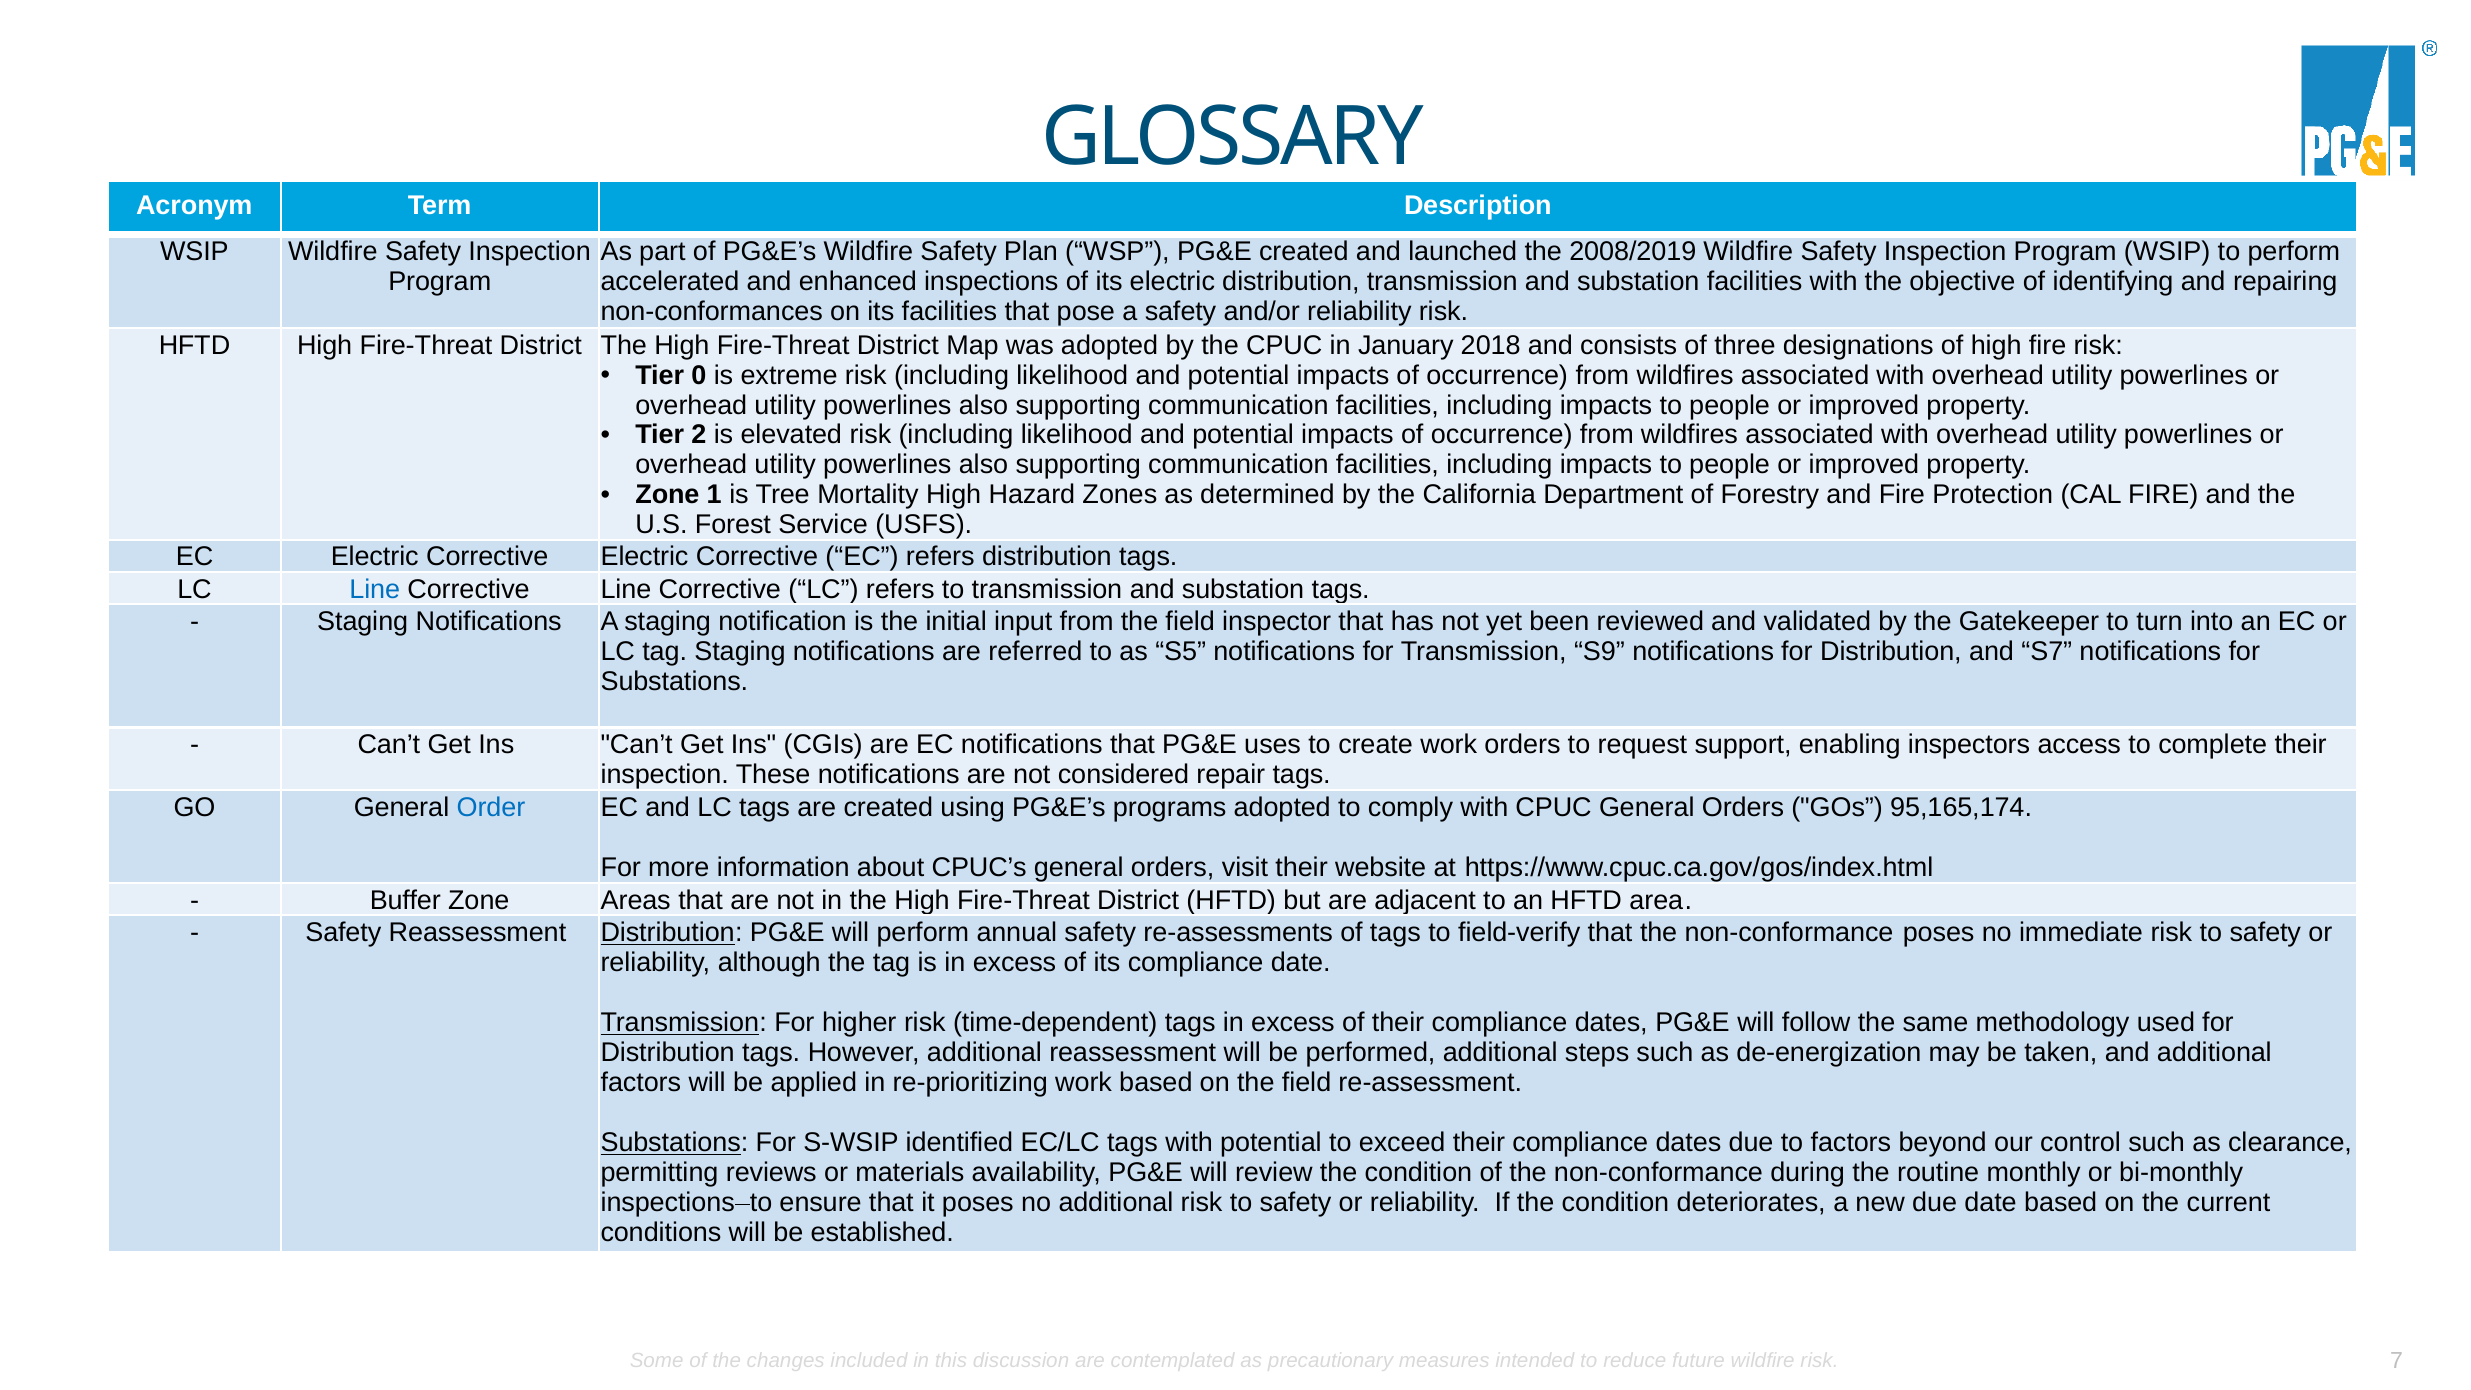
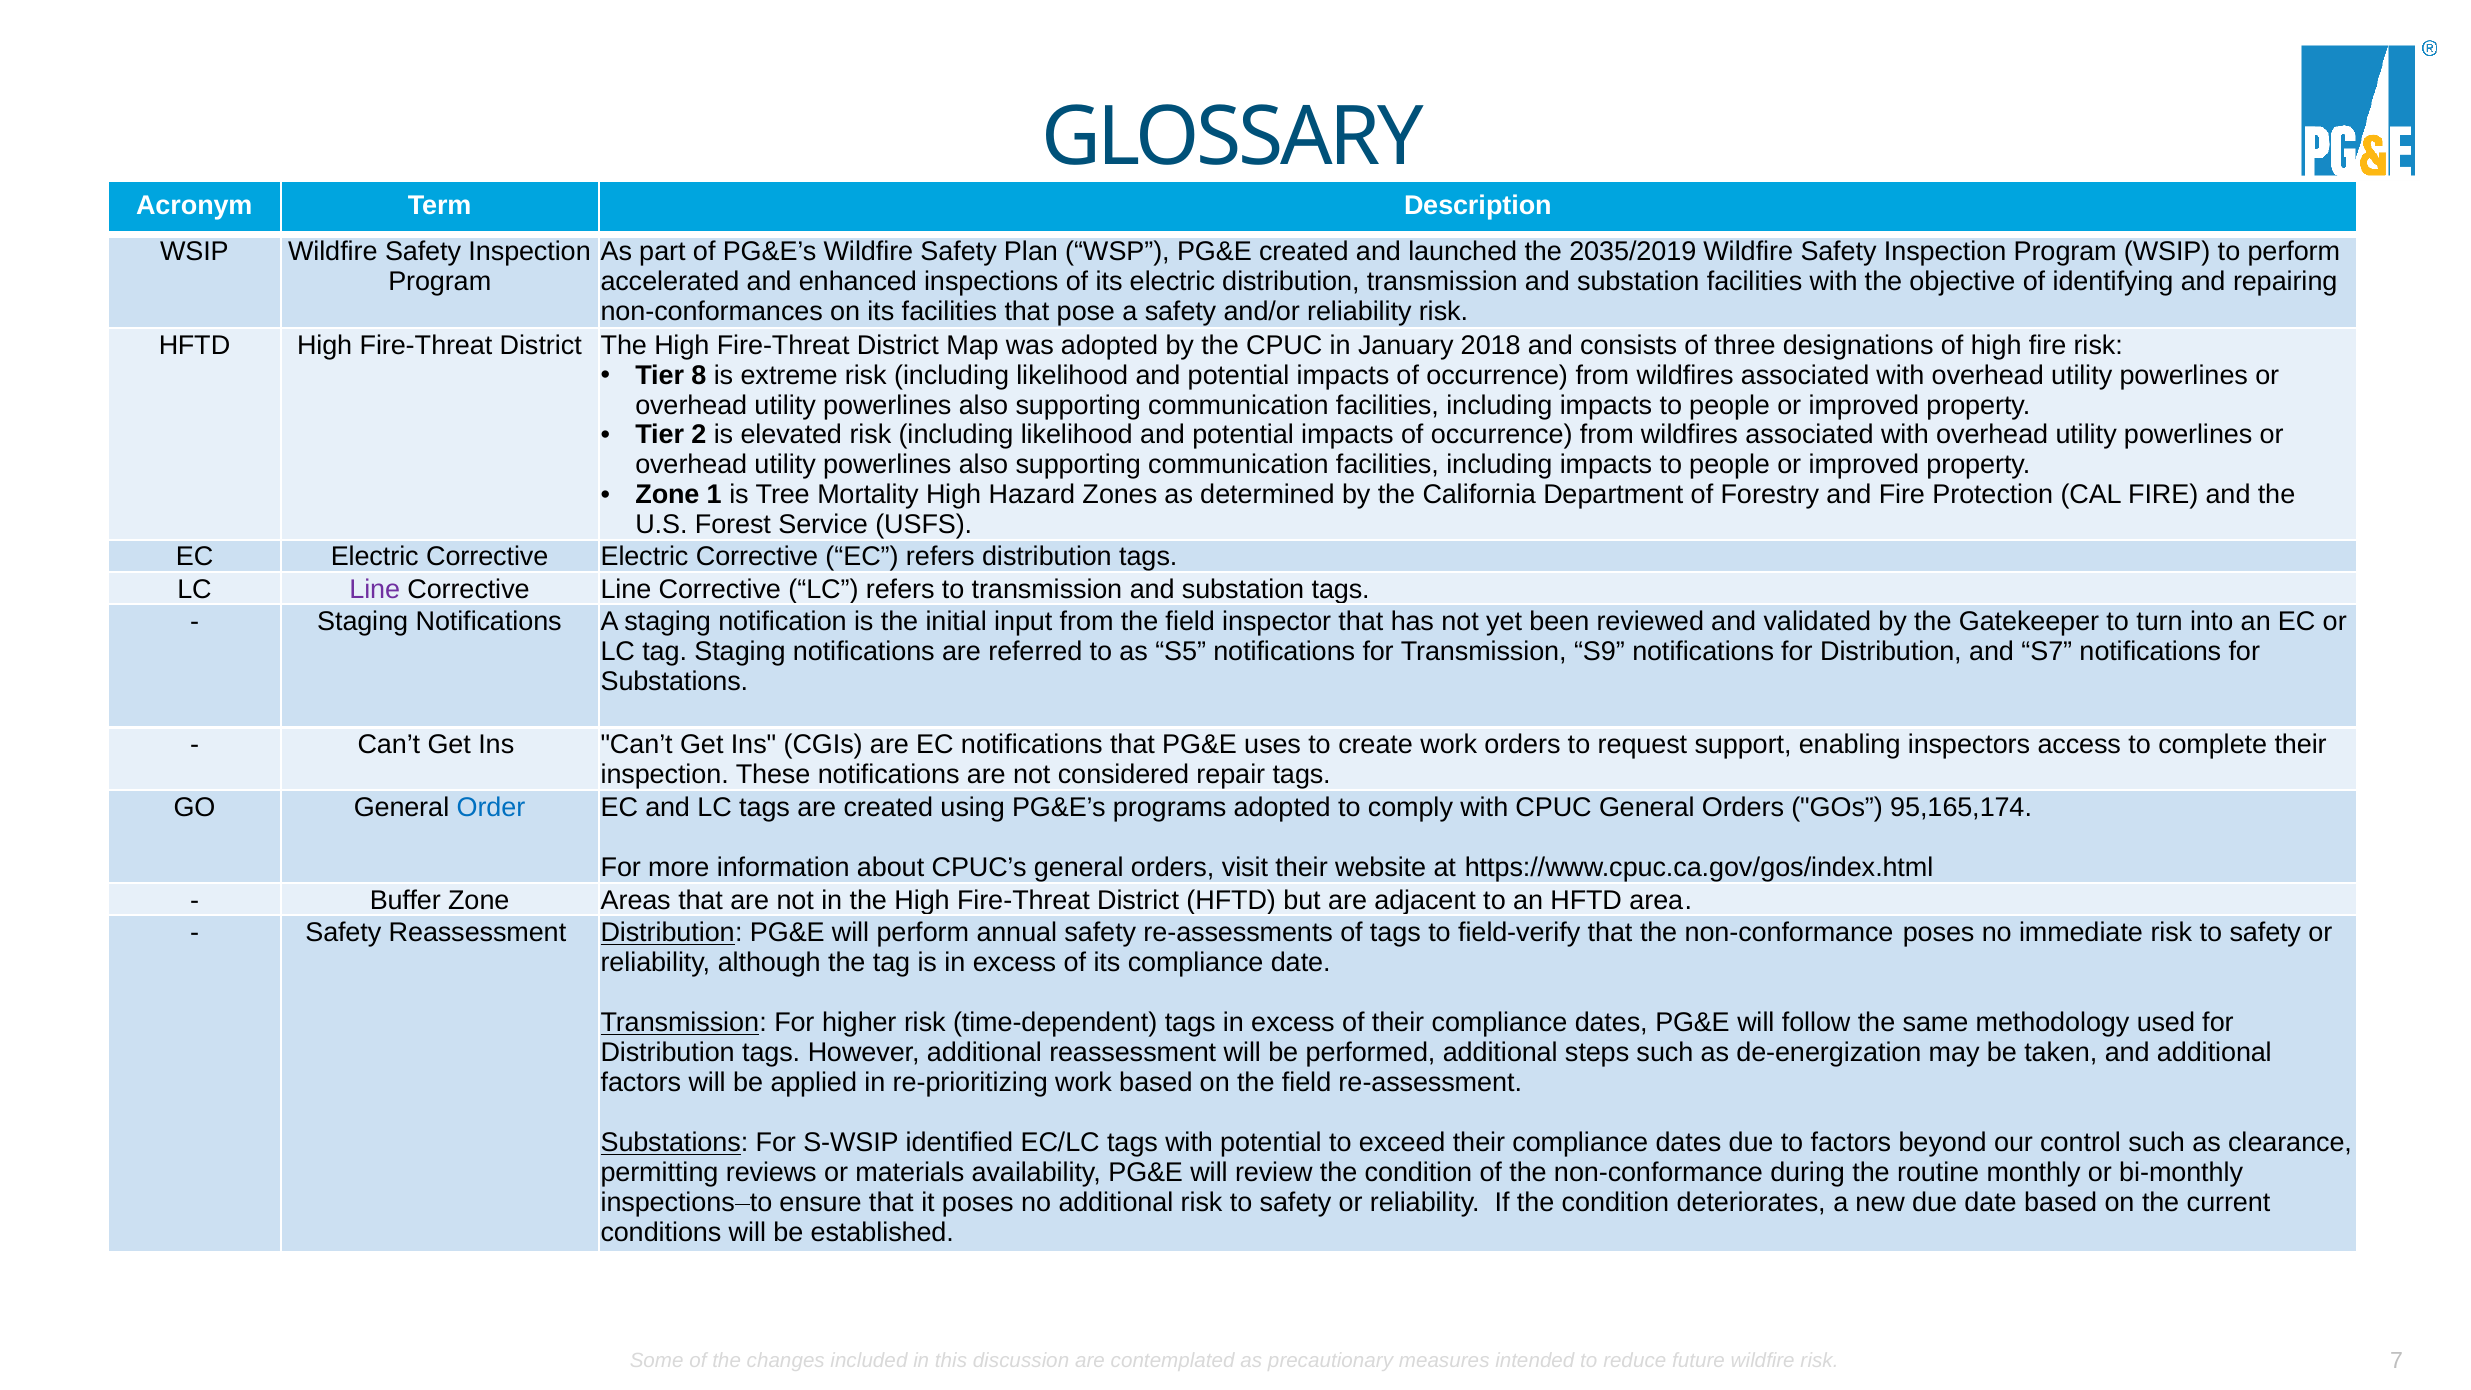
2008/2019: 2008/2019 -> 2035/2019
0: 0 -> 8
Line at (375, 589) colour: blue -> purple
